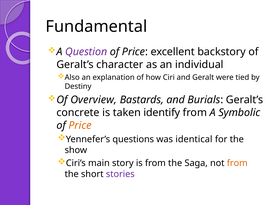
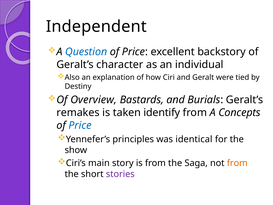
Fundamental: Fundamental -> Independent
Question colour: purple -> blue
concrete: concrete -> remakes
Symbolic: Symbolic -> Concepts
Price at (80, 125) colour: orange -> blue
questions: questions -> principles
